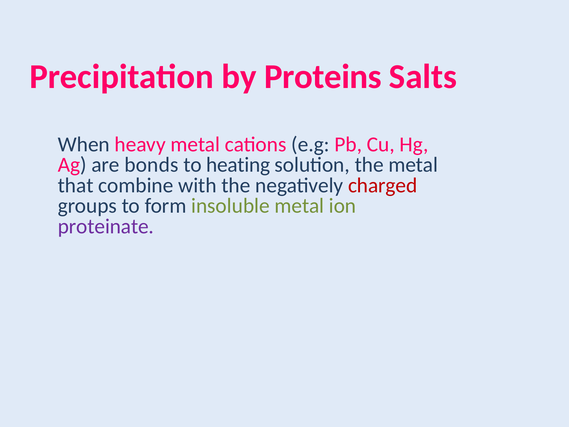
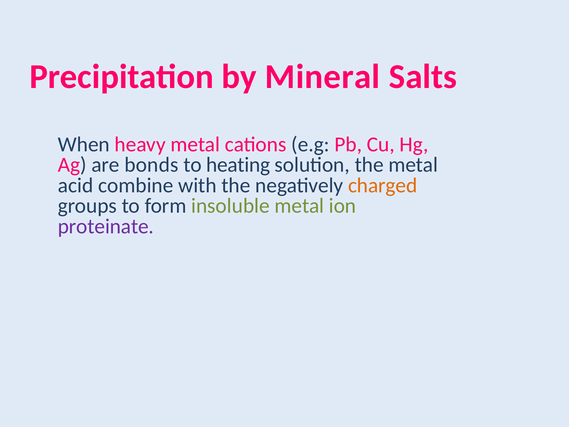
Proteins: Proteins -> Mineral
that: that -> acid
charged colour: red -> orange
